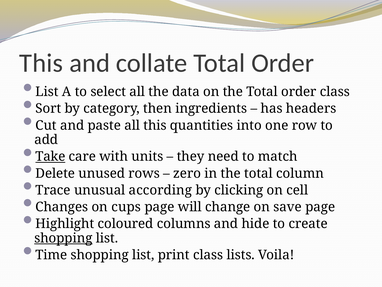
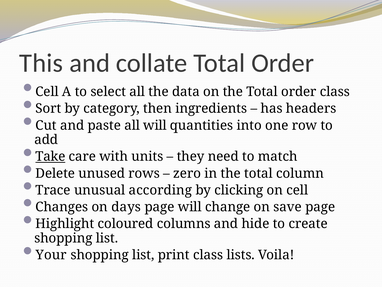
List at (47, 92): List -> Cell
all this: this -> will
cups: cups -> days
shopping at (63, 238) underline: present -> none
Time: Time -> Your
